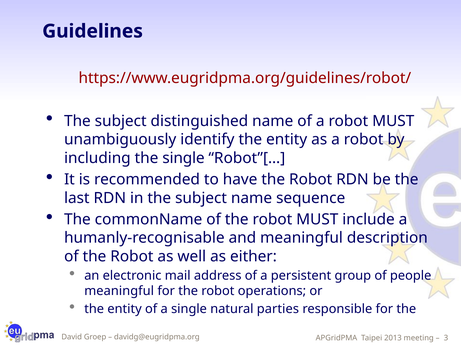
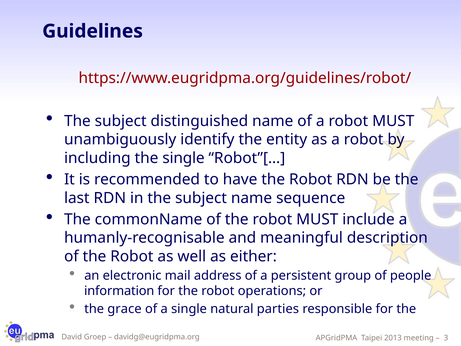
meaningful at (119, 291): meaningful -> information
entity at (125, 309): entity -> grace
